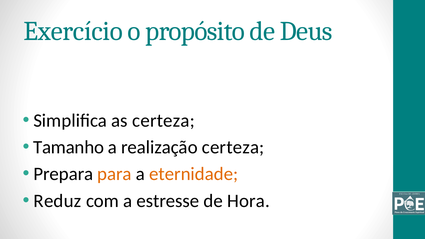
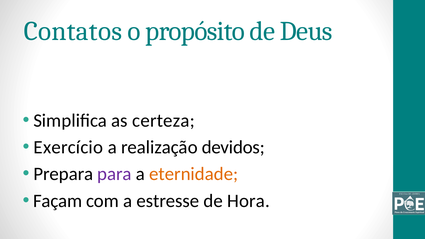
Exercício: Exercício -> Contatos
Tamanho: Tamanho -> Exercício
realização certeza: certeza -> devidos
para colour: orange -> purple
Reduz: Reduz -> Façam
